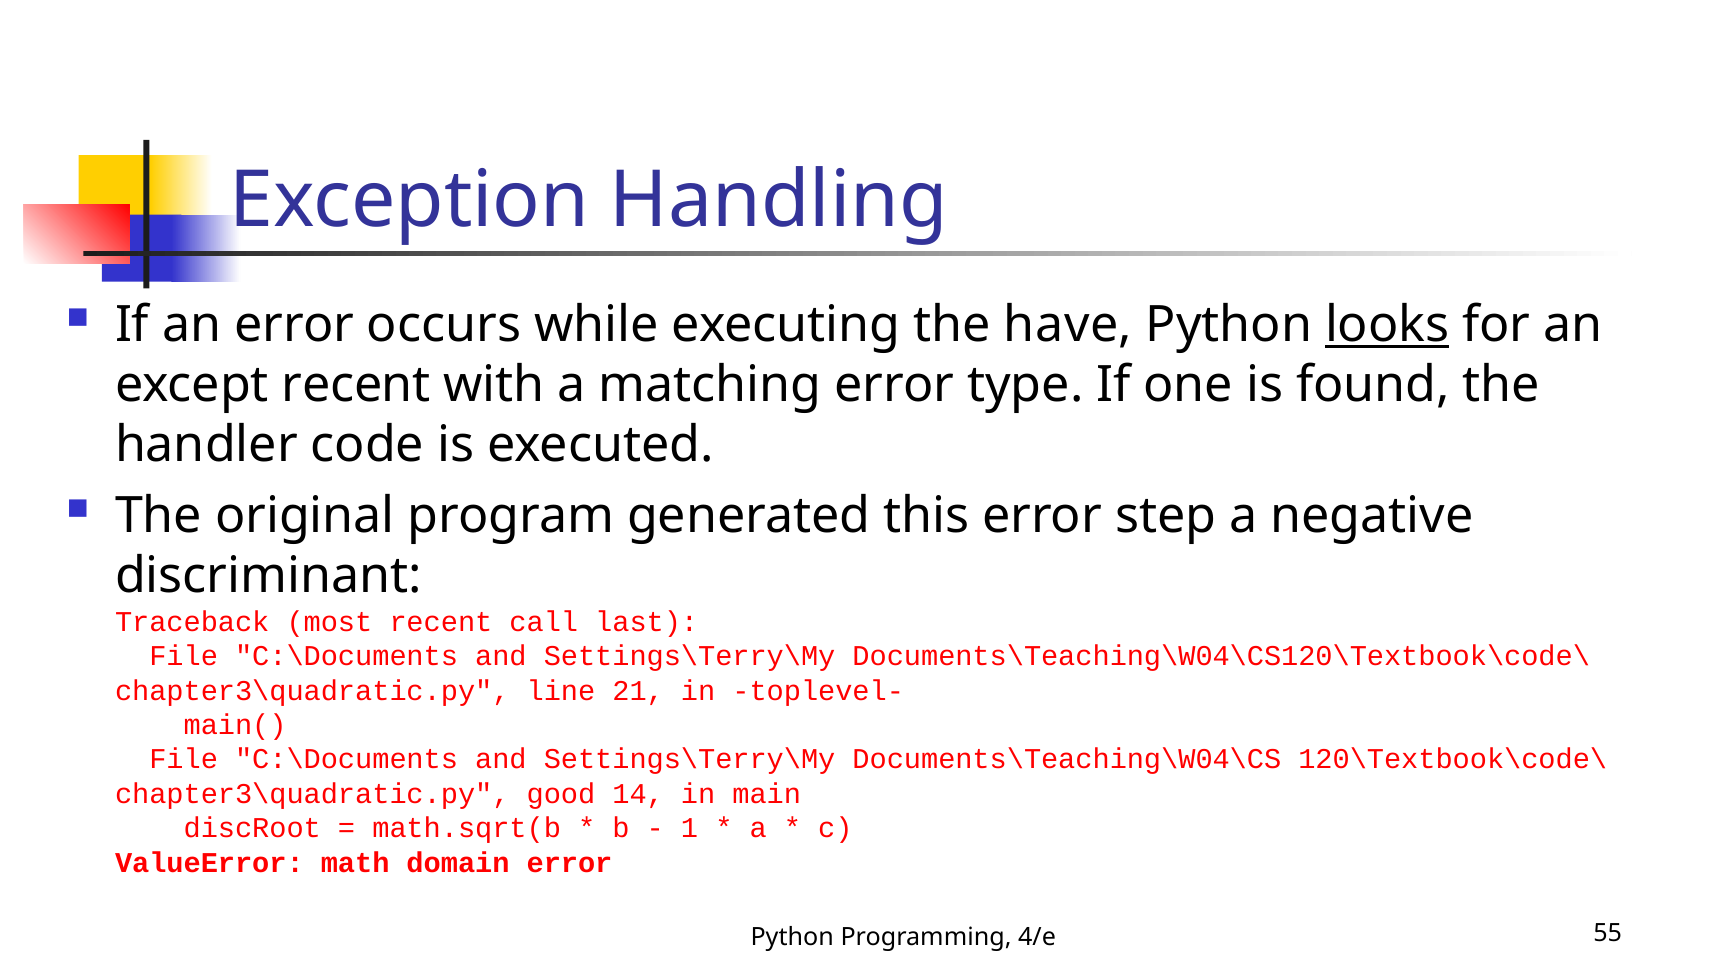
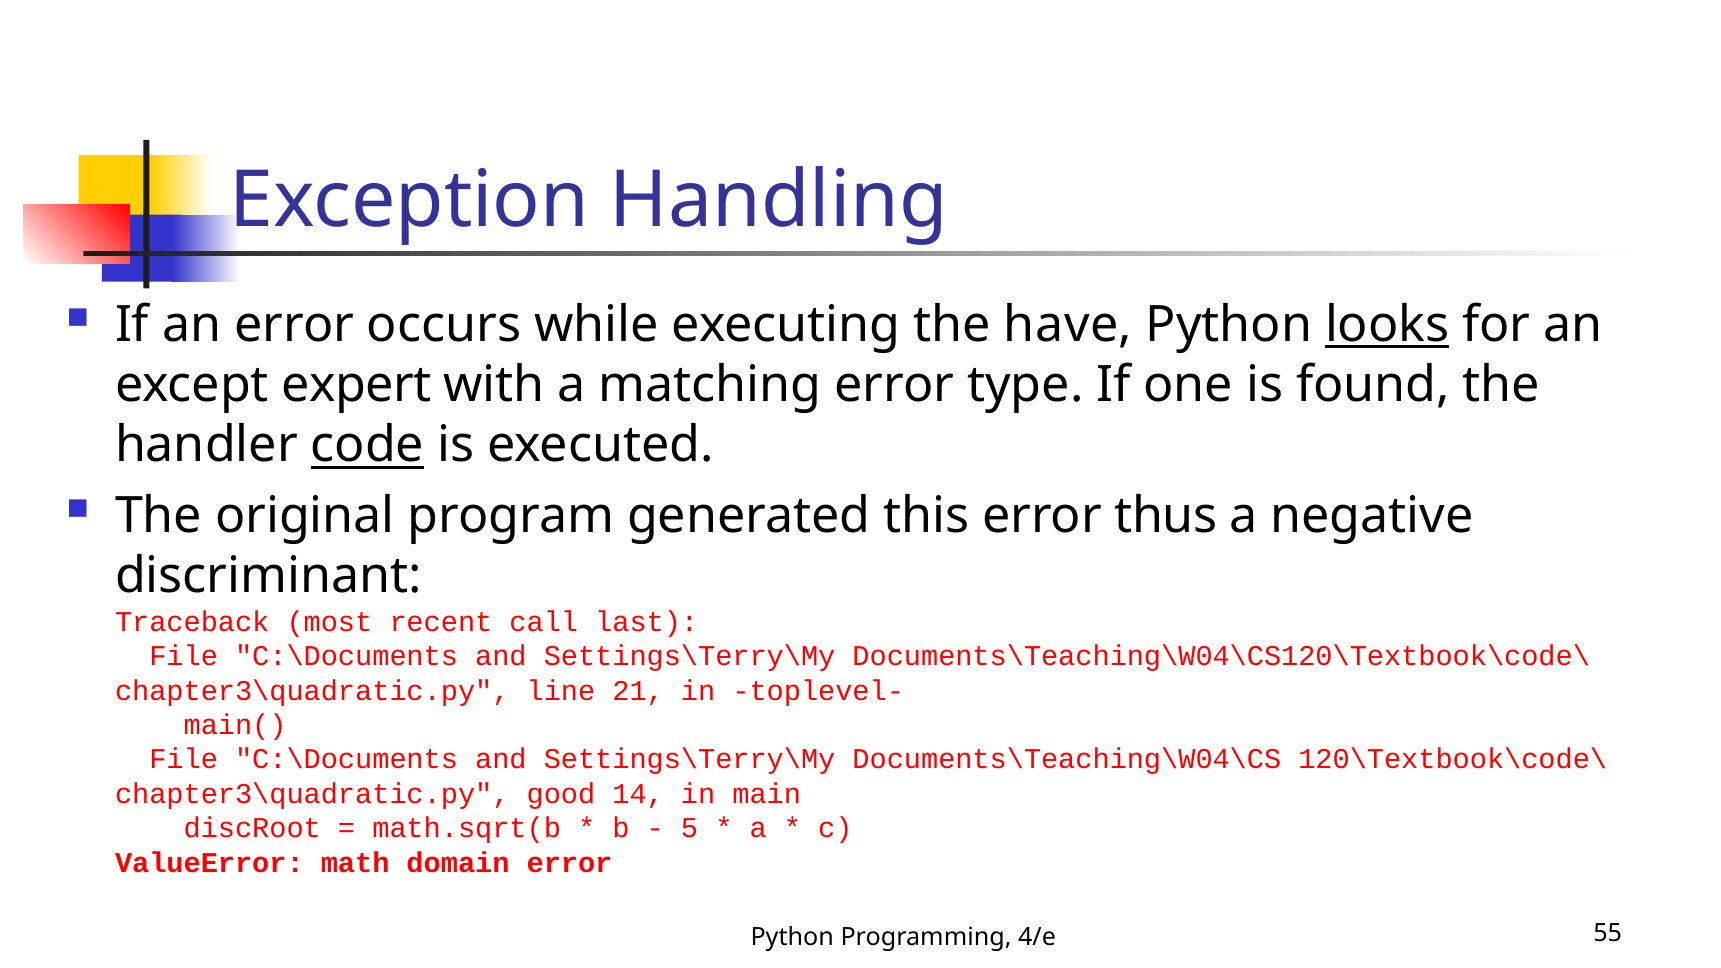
except recent: recent -> expert
code underline: none -> present
step: step -> thus
1: 1 -> 5
